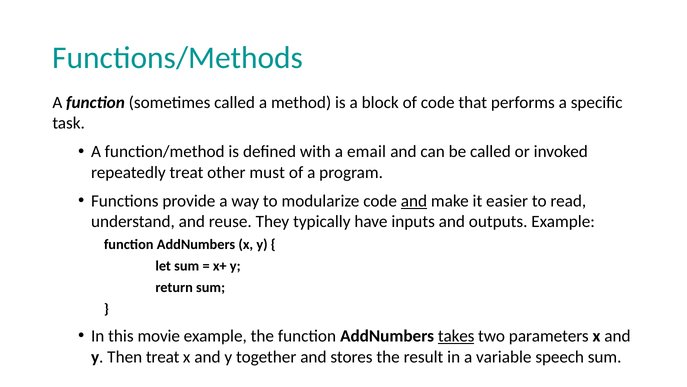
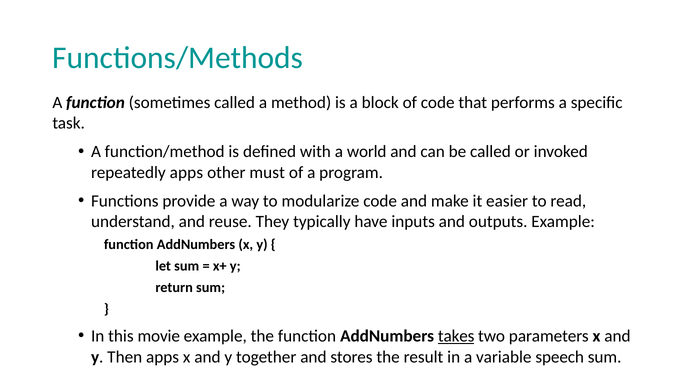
email: email -> world
repeatedly treat: treat -> apps
and at (414, 201) underline: present -> none
Then treat: treat -> apps
